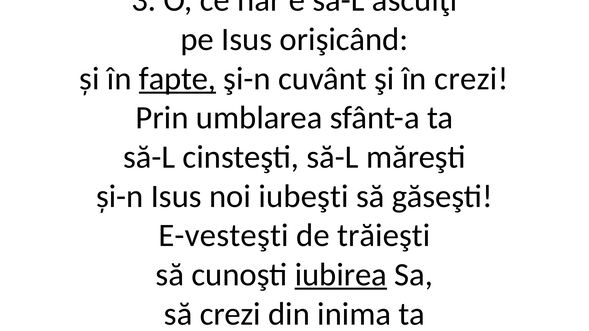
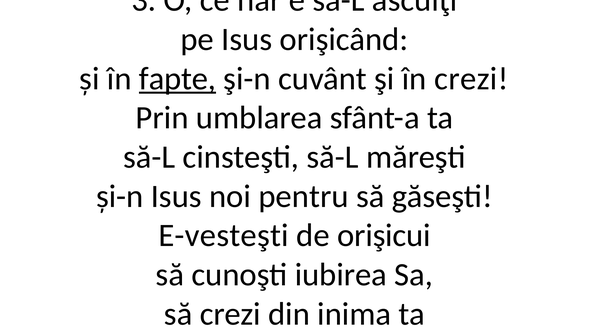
iubeşti: iubeşti -> pentru
trăieşti: trăieşti -> orişicui
iubirea underline: present -> none
